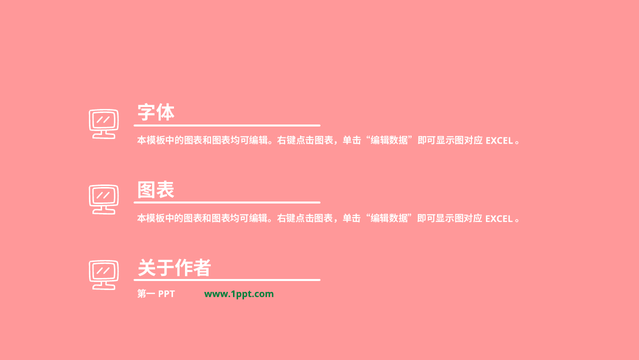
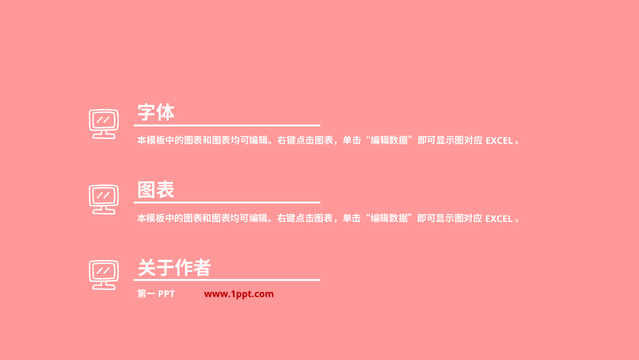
www.1ppt.com colour: green -> red
